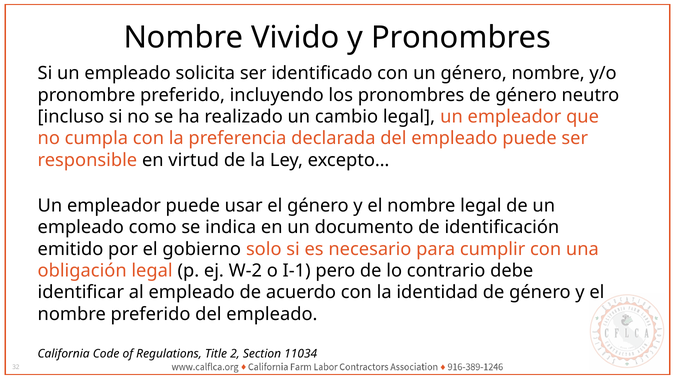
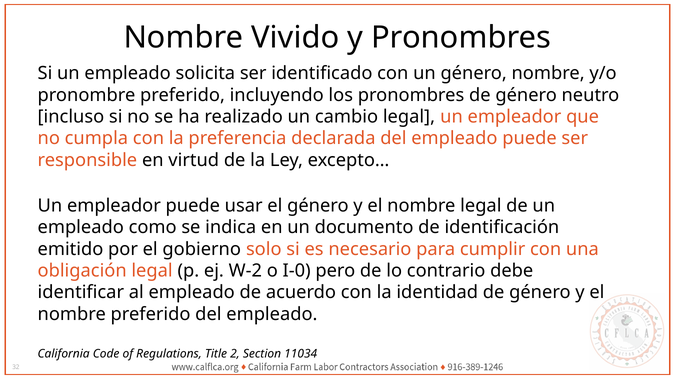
I-1: I-1 -> I-0
